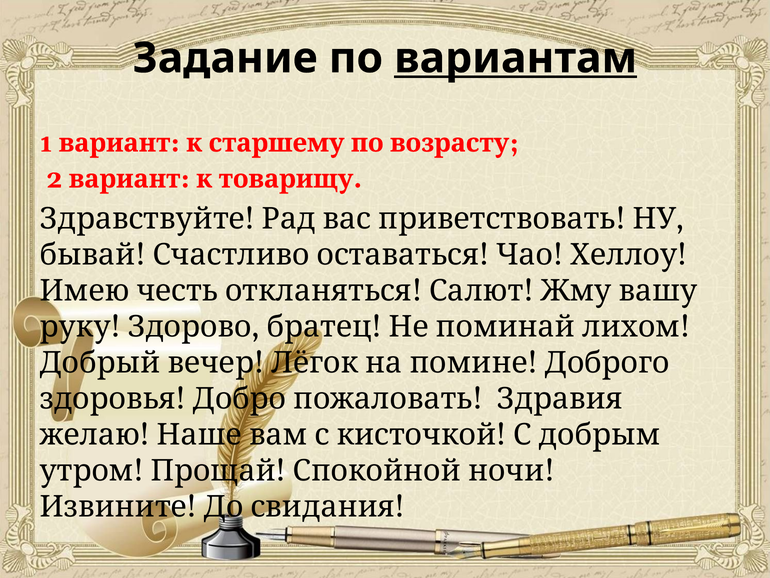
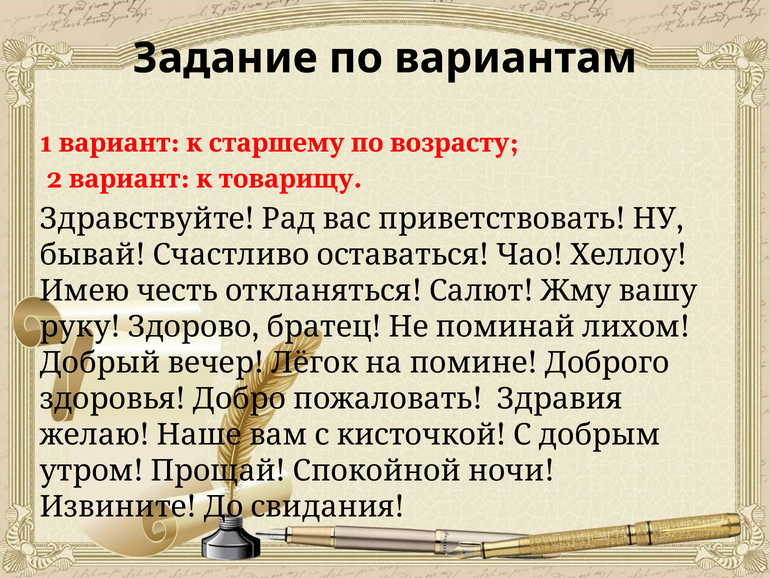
вариантам underline: present -> none
